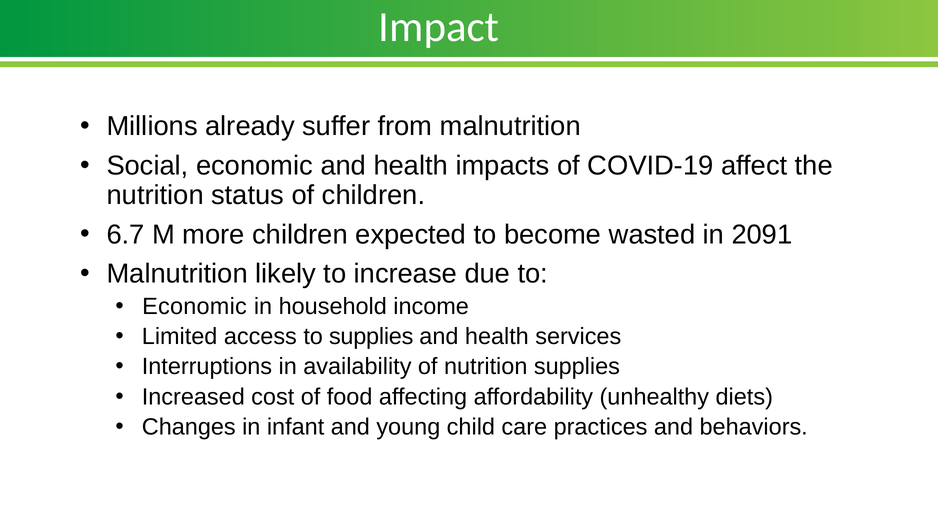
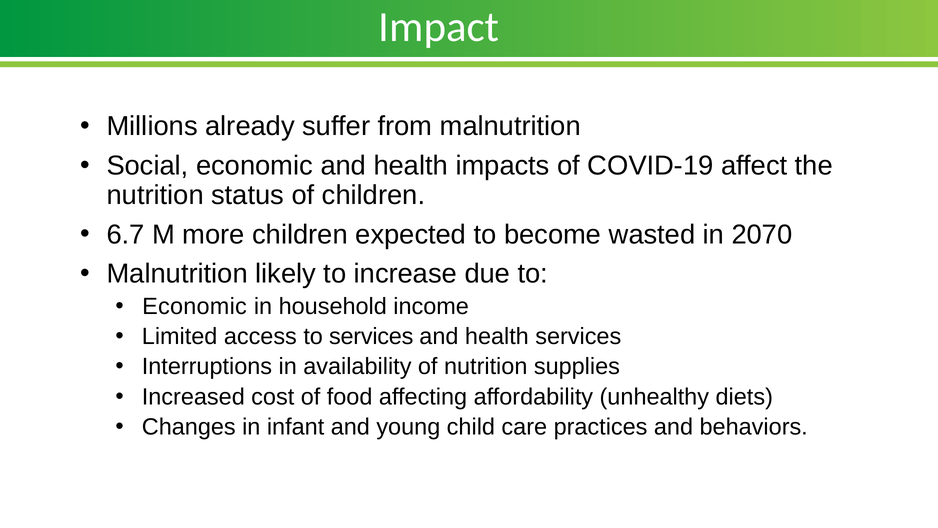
2091: 2091 -> 2070
to supplies: supplies -> services
